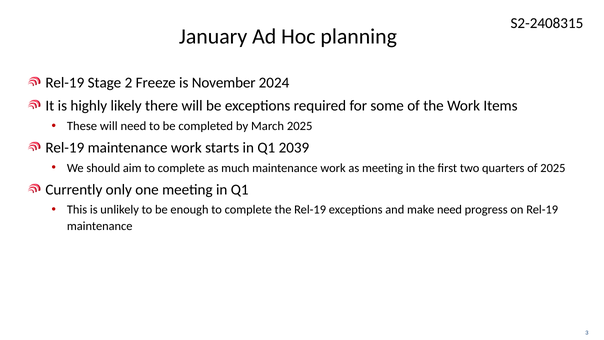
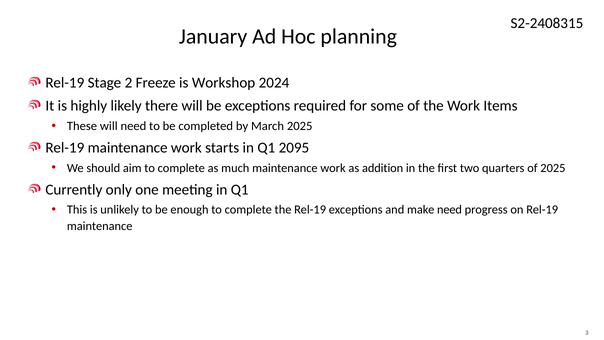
November: November -> Workshop
2039: 2039 -> 2095
as meeting: meeting -> addition
